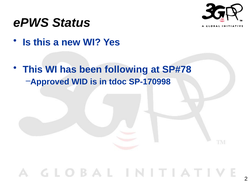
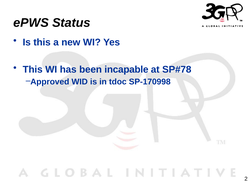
following: following -> incapable
